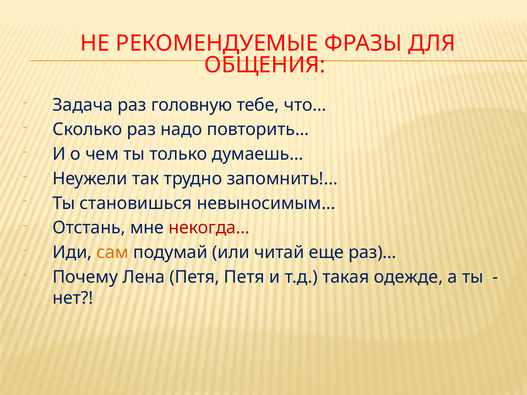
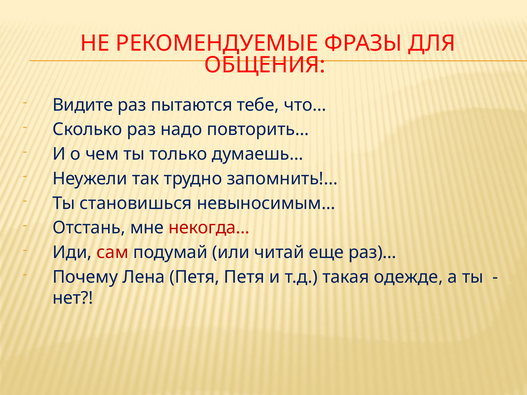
Задача: Задача -> Видите
головную: головную -> пытаются
сам colour: orange -> red
